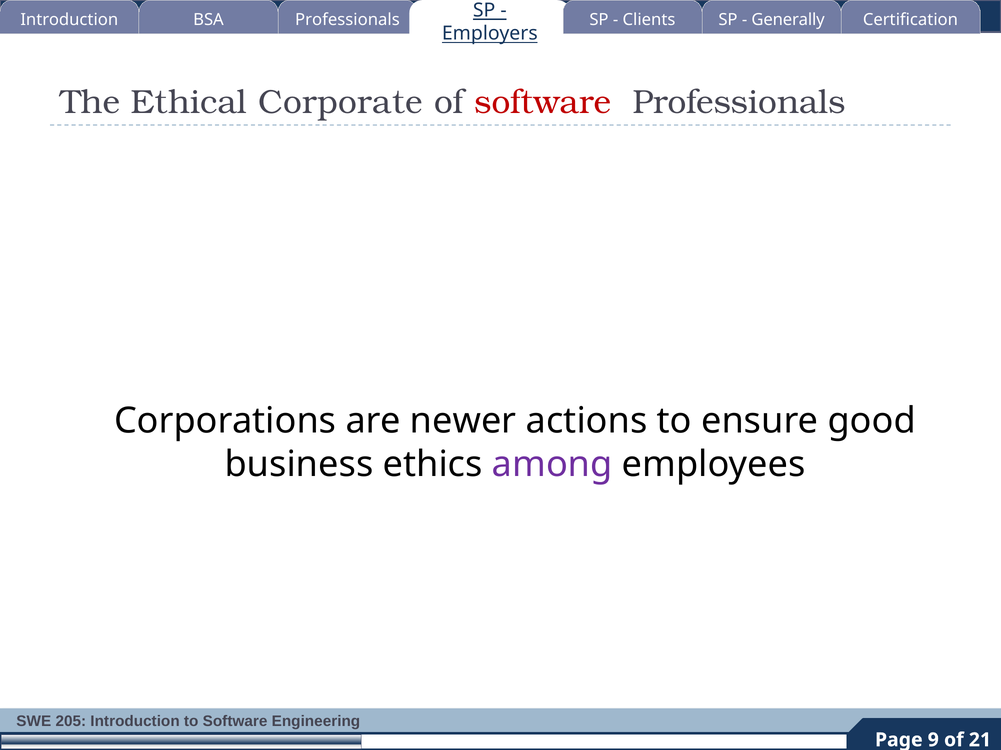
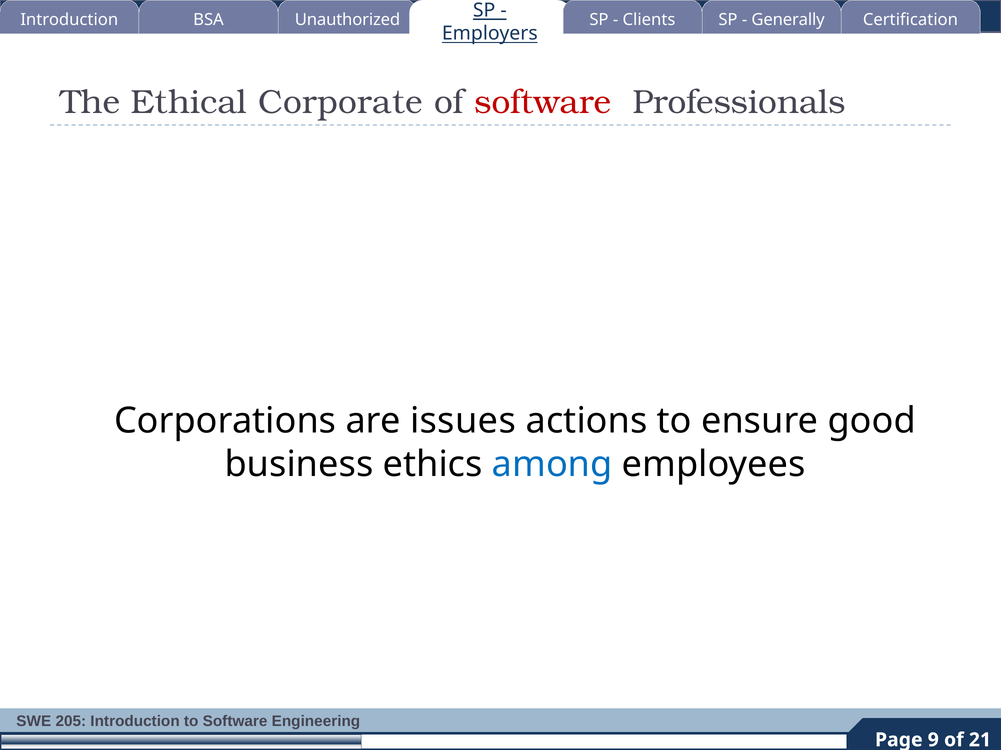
BSA Professionals: Professionals -> Unauthorized
newer: newer -> issues
among colour: purple -> blue
